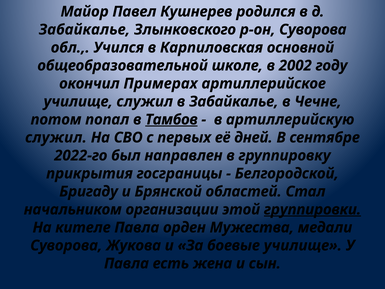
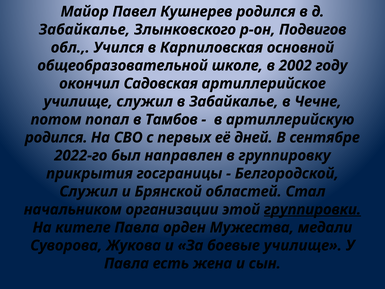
р-он Суворова: Суворова -> Подвигов
Примерах: Примерах -> Садовская
Тамбов underline: present -> none
служил at (56, 137): служил -> родился
Бригаду at (89, 191): Бригаду -> Служил
